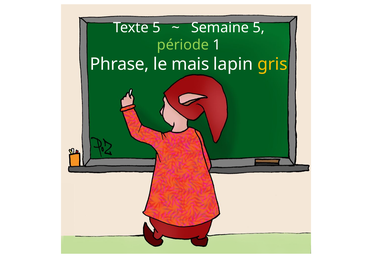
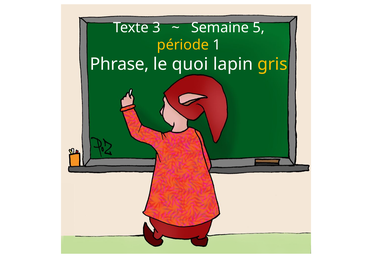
Texte 5: 5 -> 3
période colour: light green -> yellow
mais: mais -> quoi
